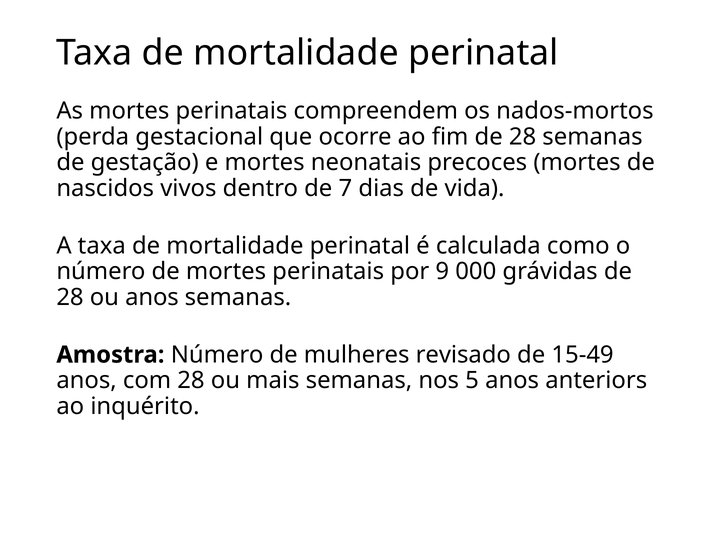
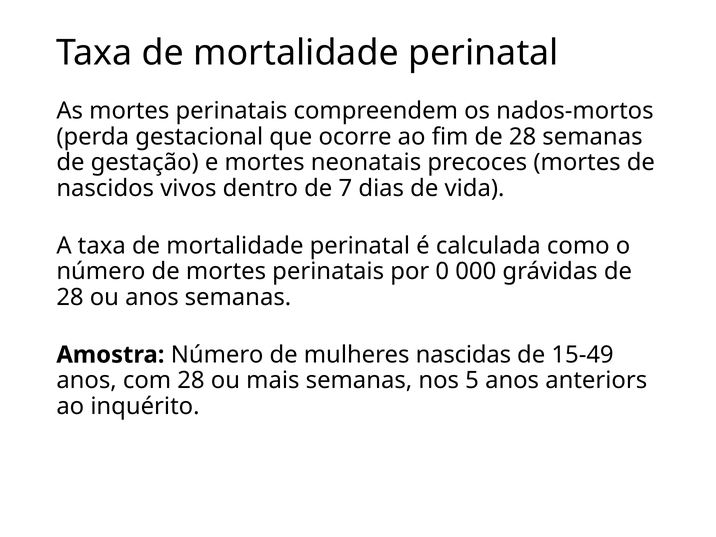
9: 9 -> 0
revisado: revisado -> nascidas
